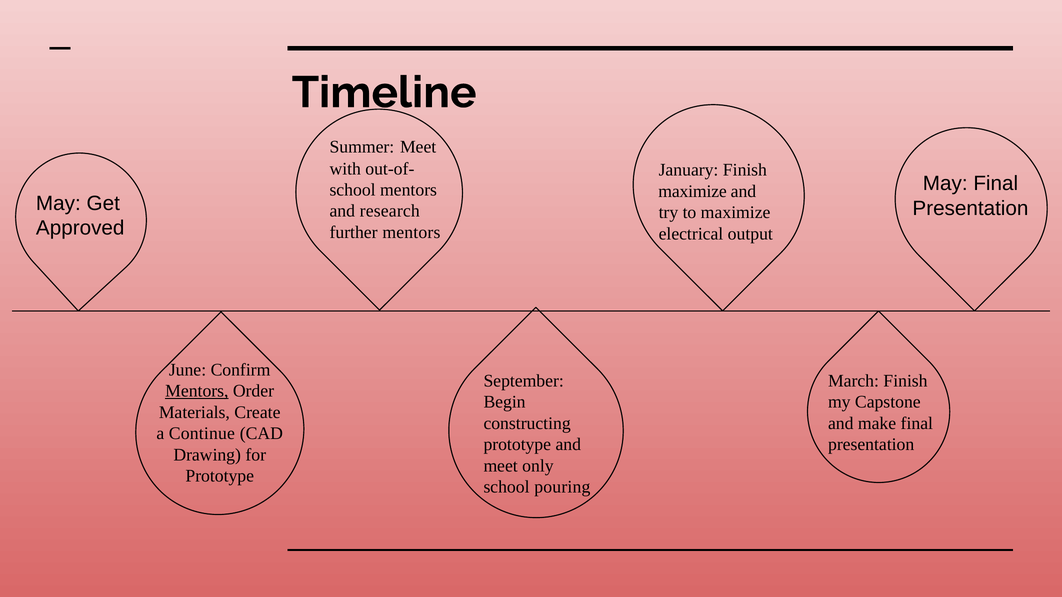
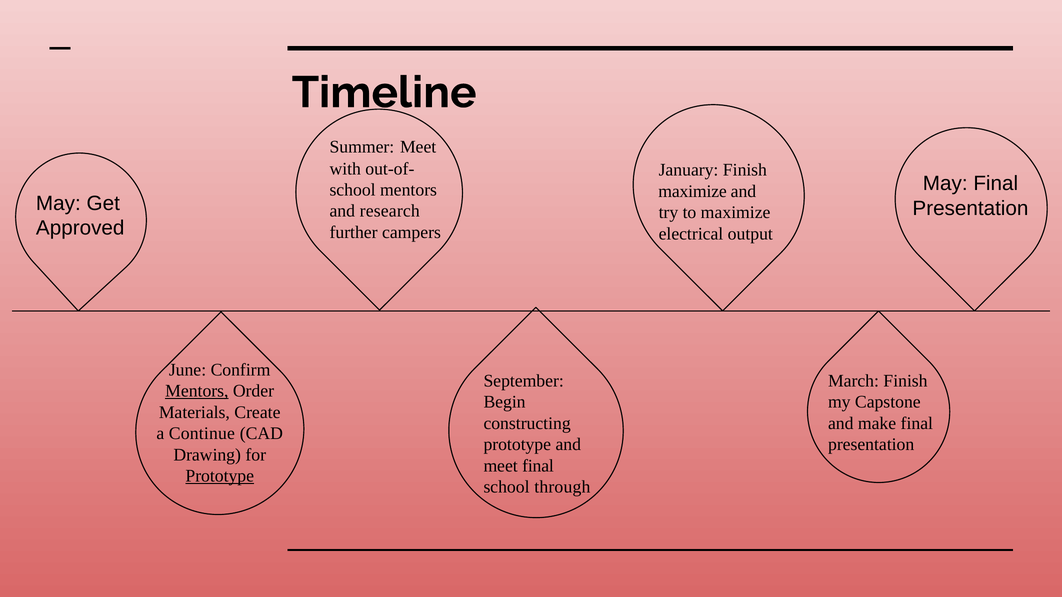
further mentors: mentors -> campers
meet only: only -> final
Prototype at (220, 476) underline: none -> present
pouring: pouring -> through
